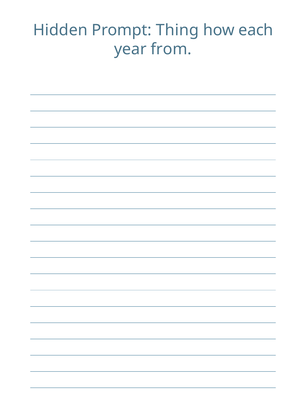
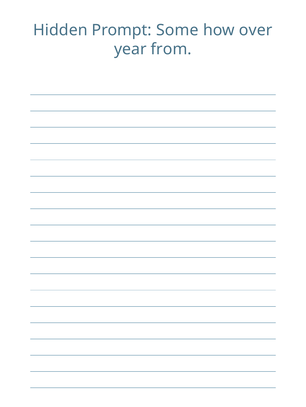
Thing: Thing -> Some
each: each -> over
